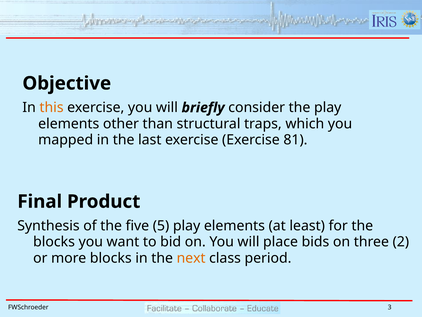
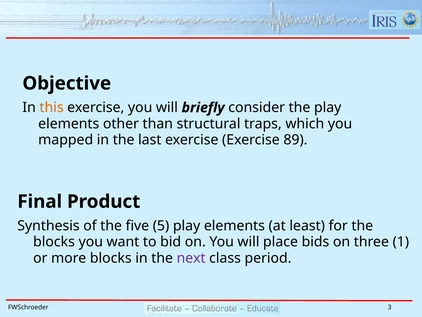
81: 81 -> 89
2: 2 -> 1
next colour: orange -> purple
